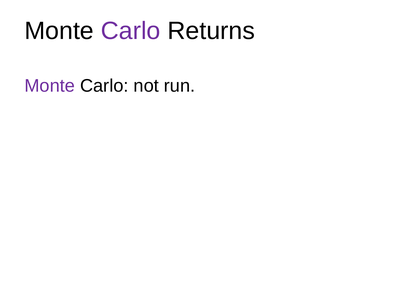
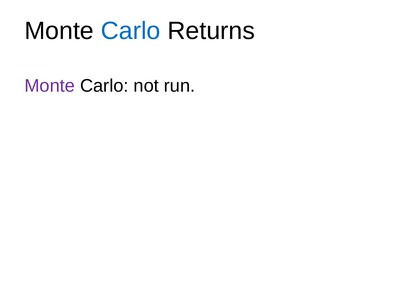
Carlo at (131, 31) colour: purple -> blue
